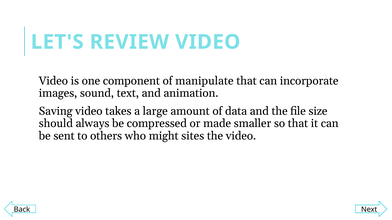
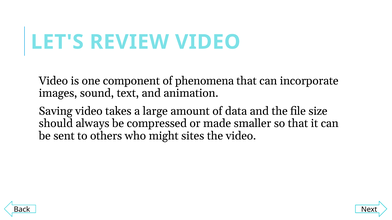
manipulate: manipulate -> phenomena
